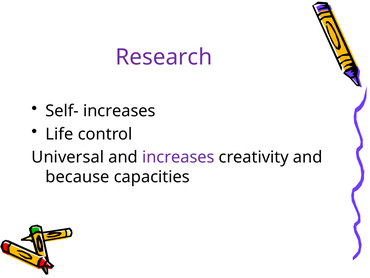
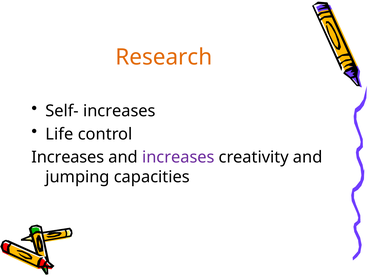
Research colour: purple -> orange
Universal at (68, 157): Universal -> Increases
because: because -> jumping
